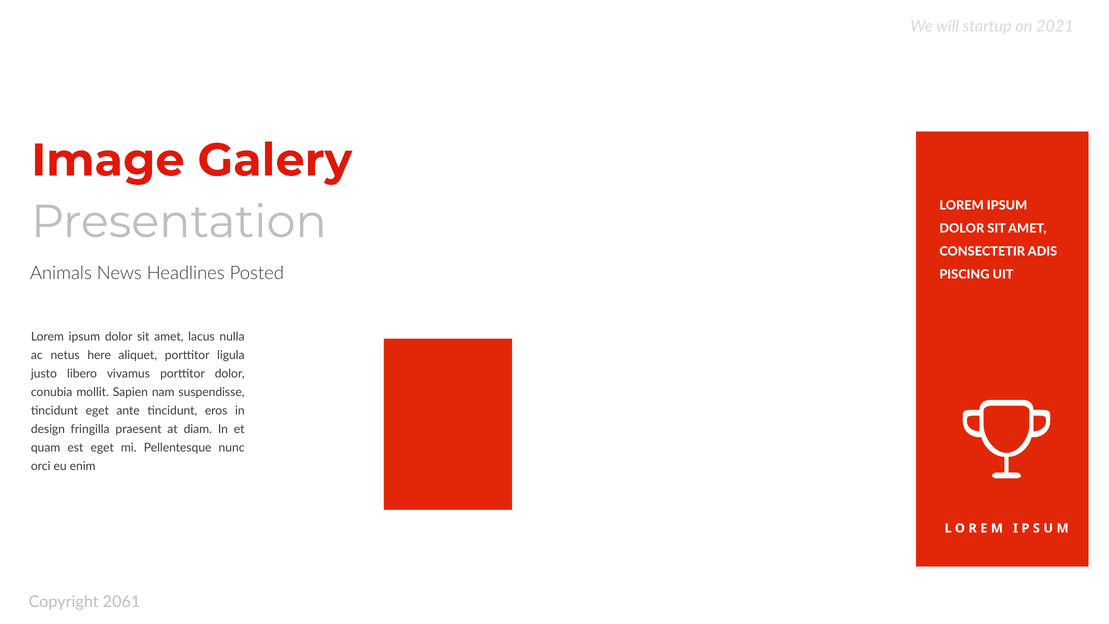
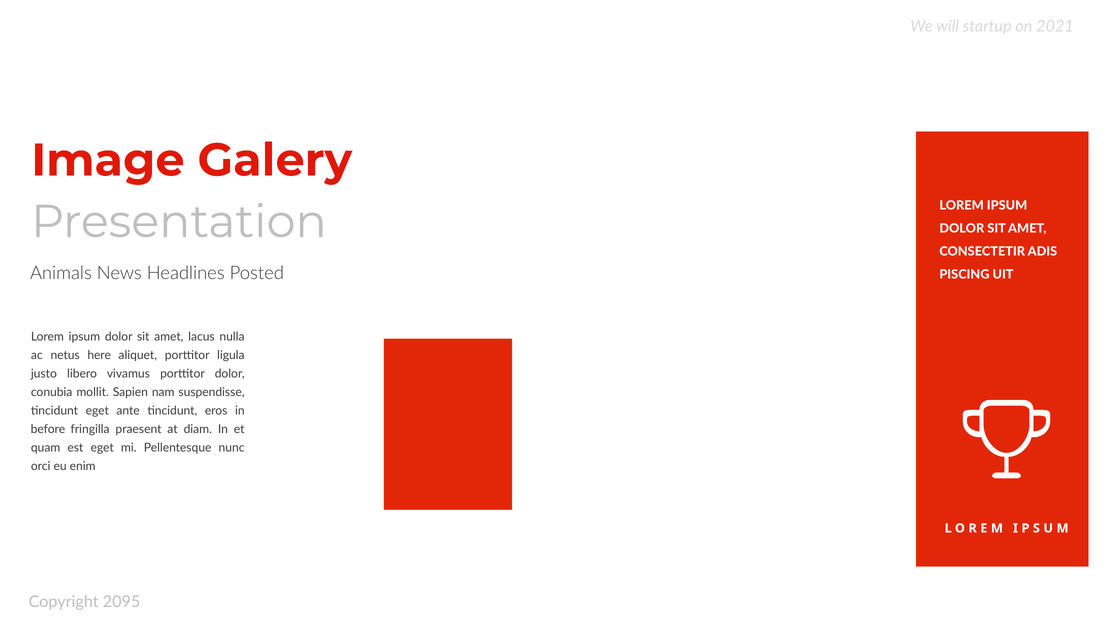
design: design -> before
2061: 2061 -> 2095
